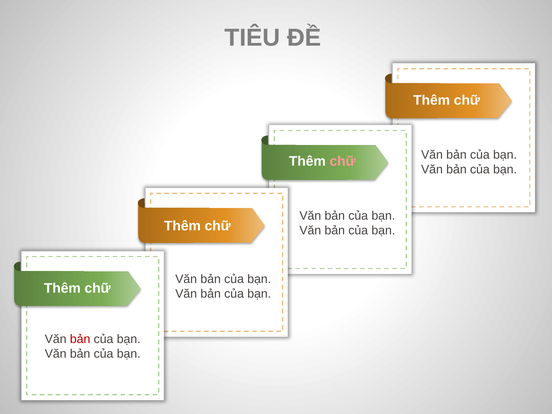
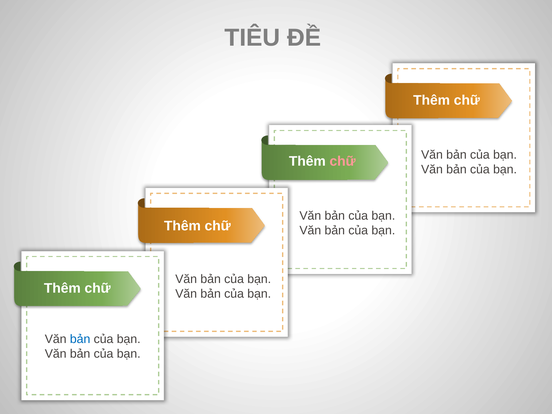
bản at (80, 339) colour: red -> blue
